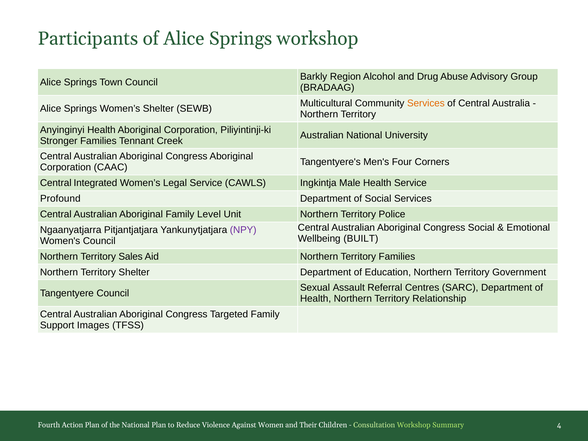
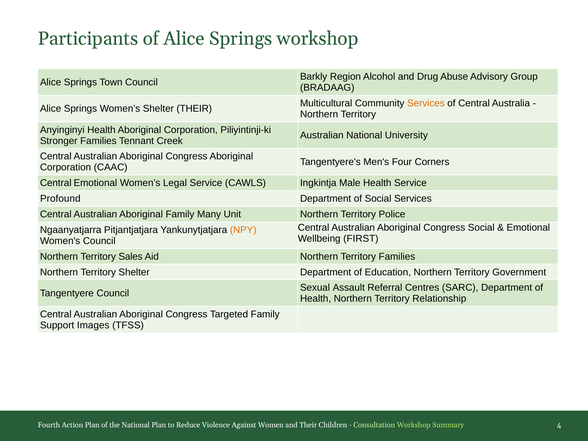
Shelter SEWB: SEWB -> THEIR
Central Integrated: Integrated -> Emotional
Level: Level -> Many
NPY colour: purple -> orange
BUILT: BUILT -> FIRST
